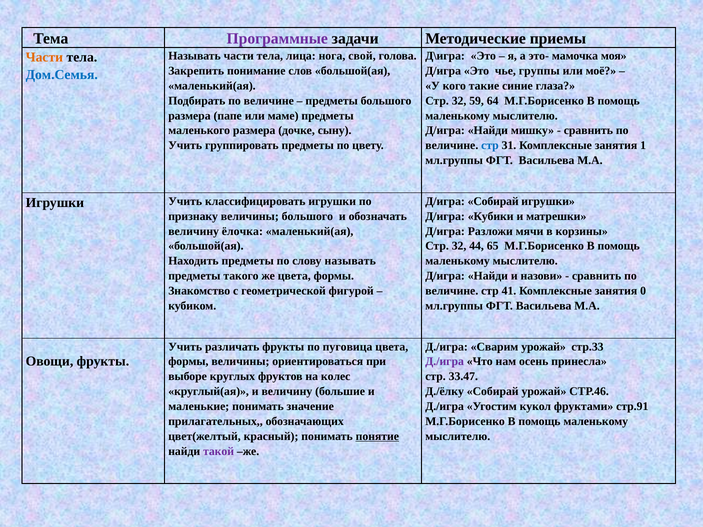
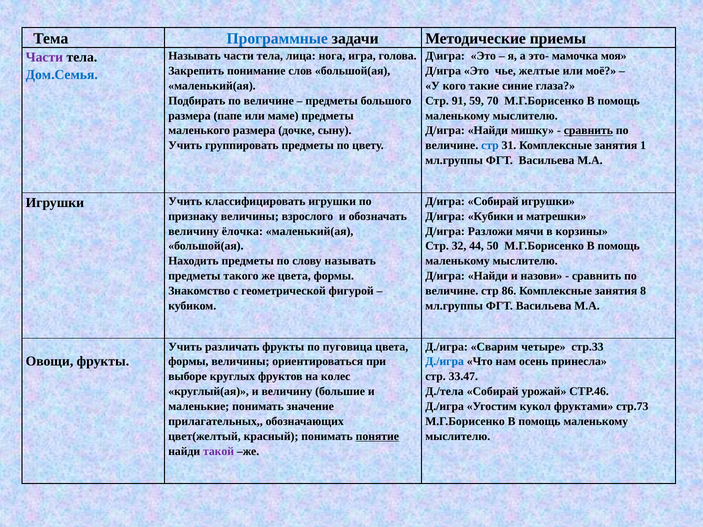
Программные colour: purple -> blue
свой: свой -> игра
Части at (44, 57) colour: orange -> purple
группы: группы -> желтые
32 at (459, 101): 32 -> 91
64: 64 -> 70
сравнить at (588, 131) underline: none -> present
величины большого: большого -> взрослого
65: 65 -> 50
41: 41 -> 86
0: 0 -> 8
Сварим урожай: урожай -> четыре
Д./игра at (445, 362) colour: purple -> blue
Д./ёлку: Д./ёлку -> Д./тела
стр.91: стр.91 -> стр.73
